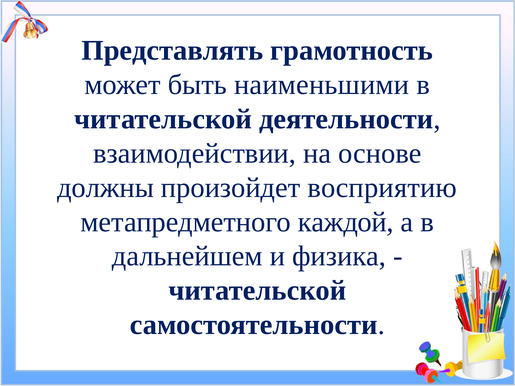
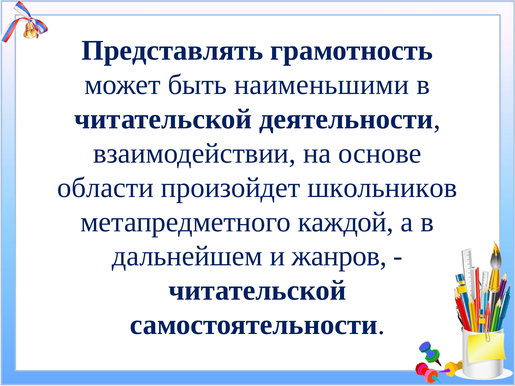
должны: должны -> области
восприятию: восприятию -> школьников
физика: физика -> жанров
